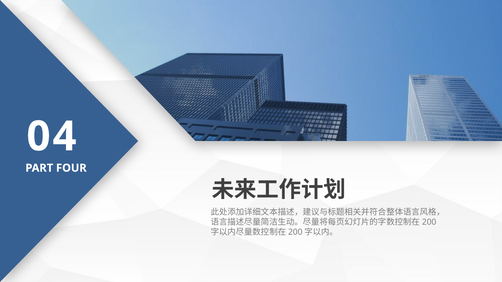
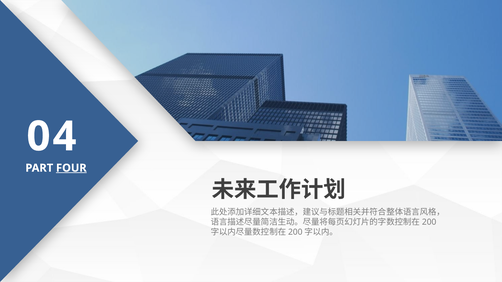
FOUR underline: none -> present
